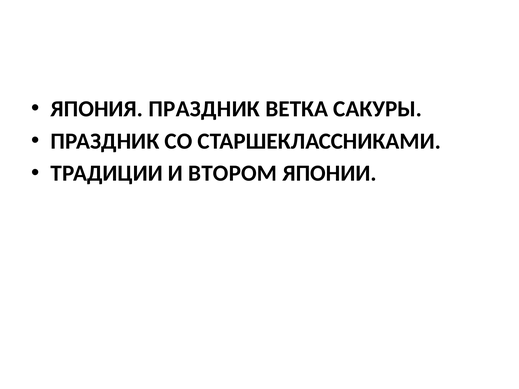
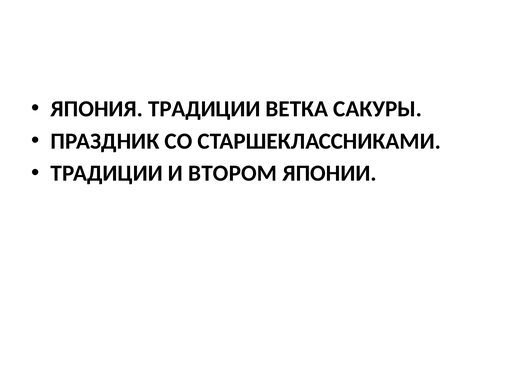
ЯПОНИЯ ПРАЗДНИК: ПРАЗДНИК -> ТРАДИЦИИ
